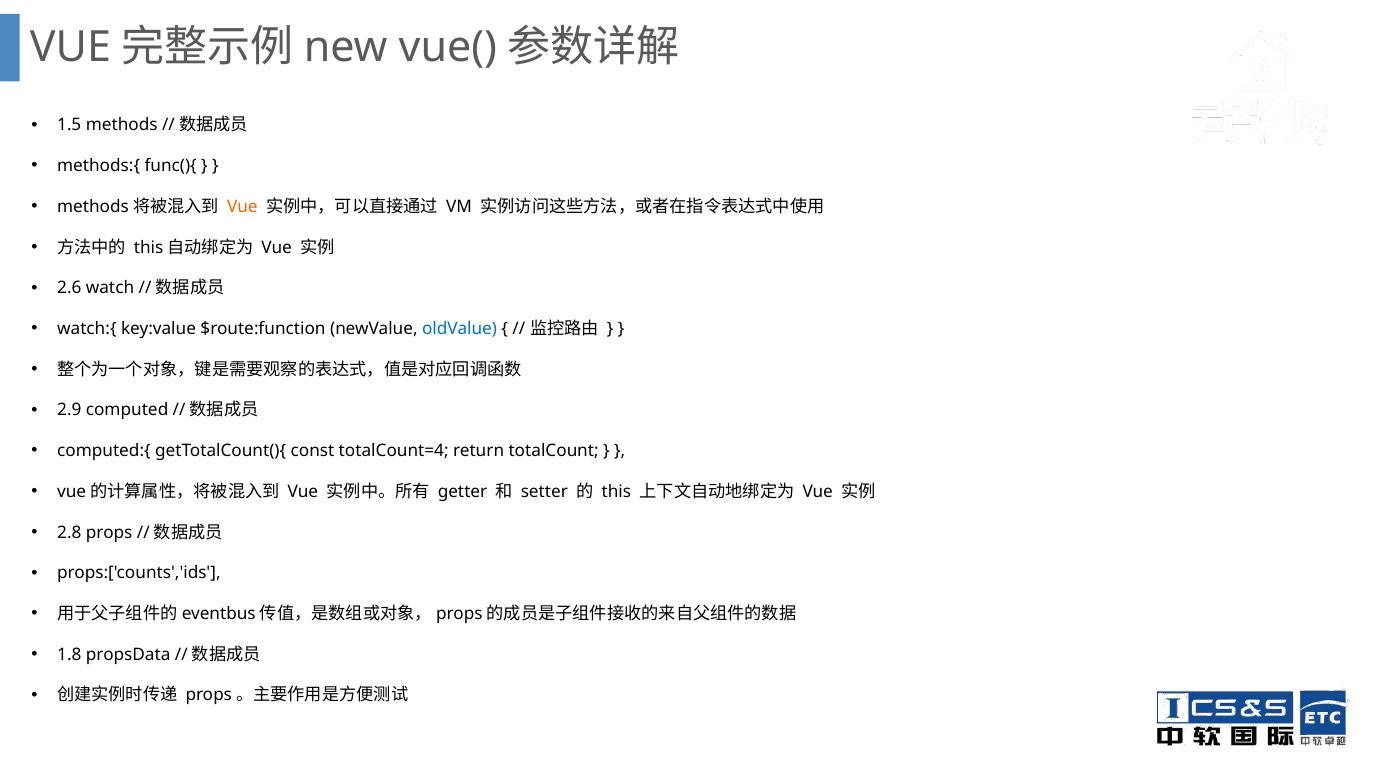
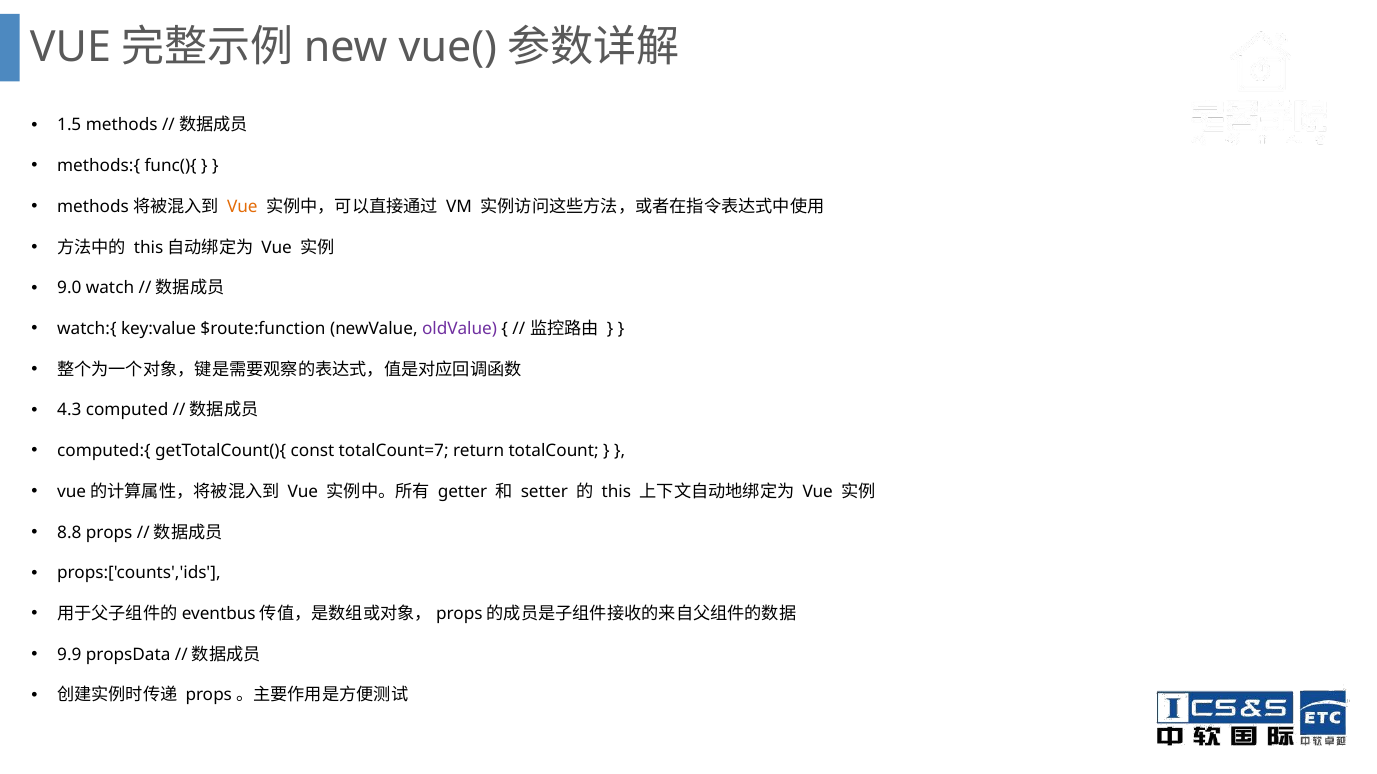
2.6: 2.6 -> 9.0
oldValue colour: blue -> purple
2.9: 2.9 -> 4.3
totalCount=4: totalCount=4 -> totalCount=7
2.8: 2.8 -> 8.8
1.8: 1.8 -> 9.9
